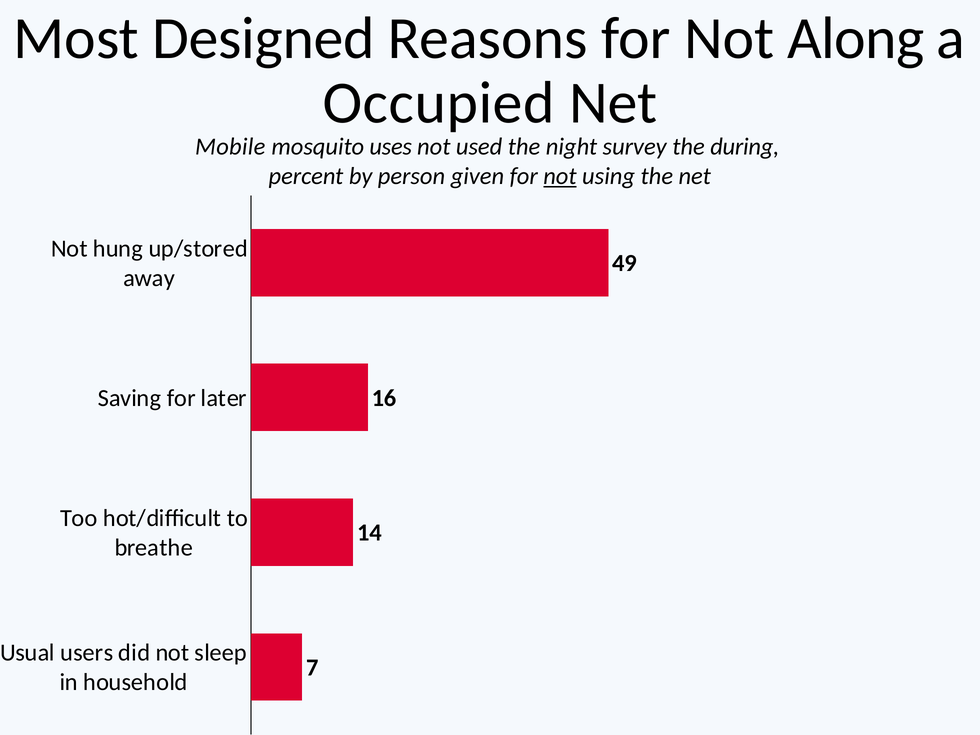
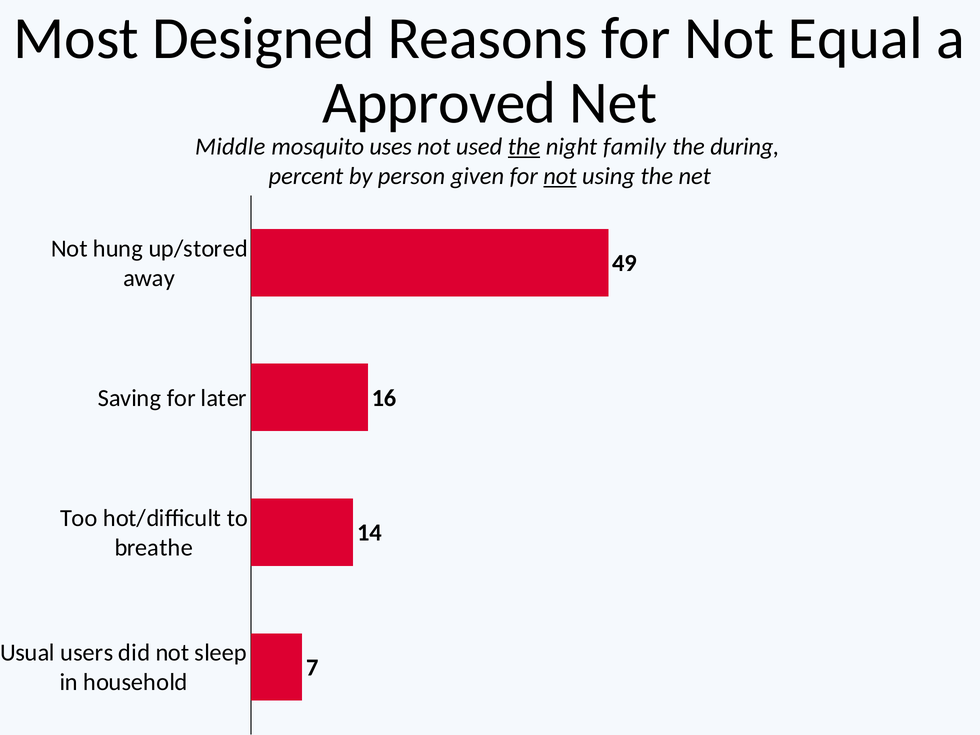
Along: Along -> Equal
Occupied: Occupied -> Approved
Mobile: Mobile -> Middle
the at (524, 147) underline: none -> present
survey: survey -> family
